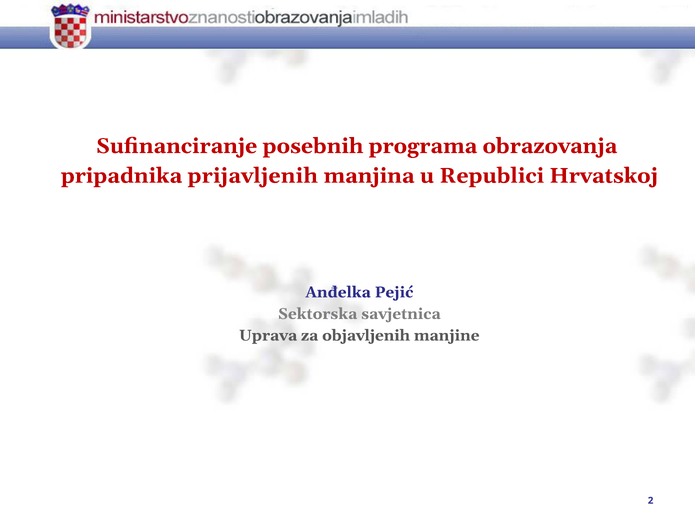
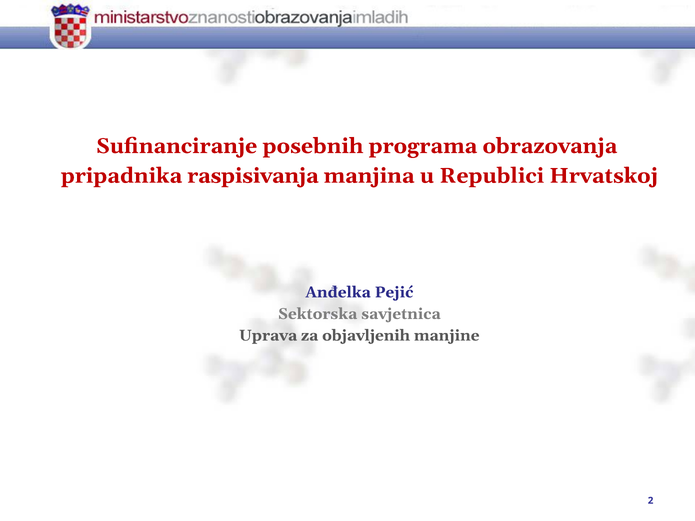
prijavljenih: prijavljenih -> raspisivanja
